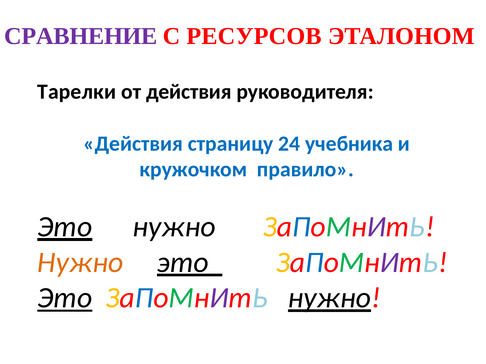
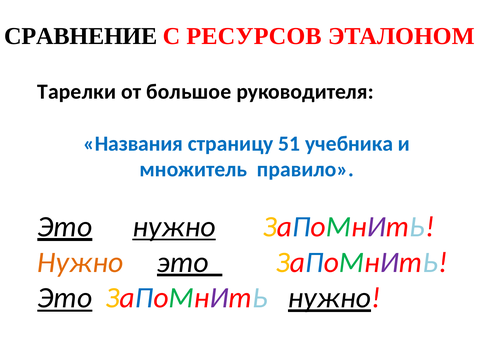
СРАВНЕНИЕ colour: purple -> black
от действия: действия -> большое
Действия at (133, 144): Действия -> Названия
24: 24 -> 51
кружочком: кружочком -> множитель
нужно at (174, 227) underline: none -> present
